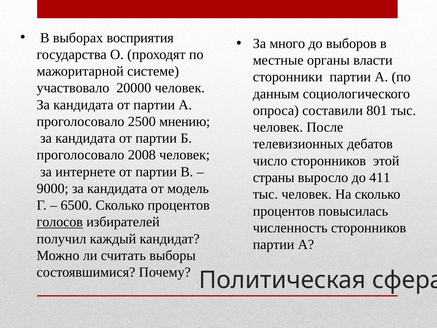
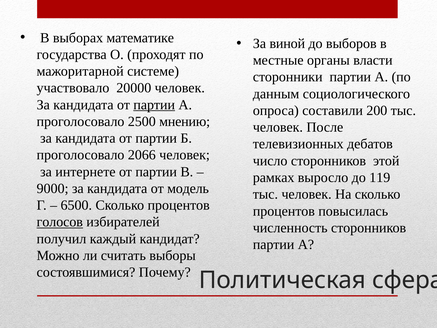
восприятия: восприятия -> математике
много: много -> виной
партии at (154, 105) underline: none -> present
801: 801 -> 200
2008: 2008 -> 2066
страны: страны -> рамках
411: 411 -> 119
